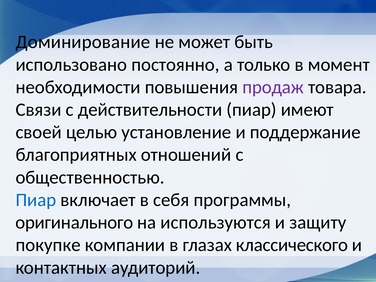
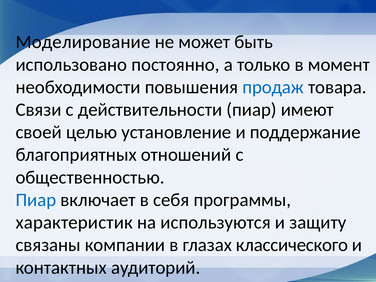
Доминирование: Доминирование -> Моделирование
продаж colour: purple -> blue
оригинального: оригинального -> характеристик
покупке: покупке -> связаны
